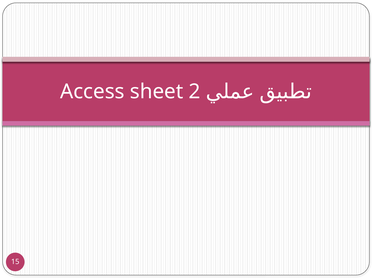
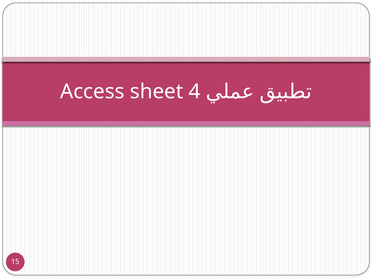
2: 2 -> 4
